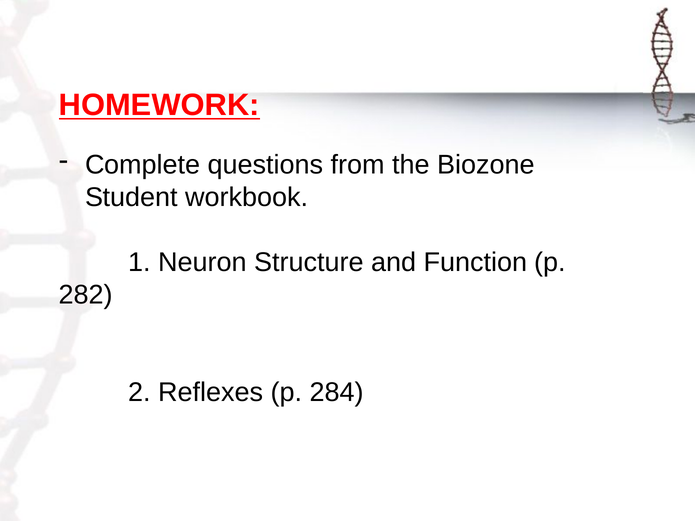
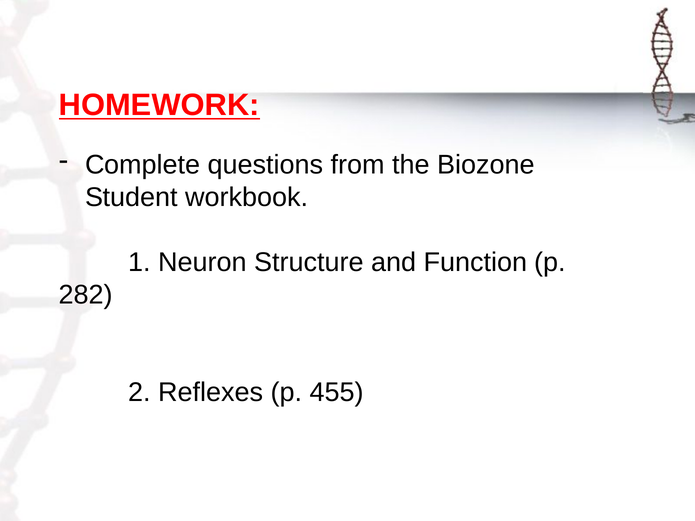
284: 284 -> 455
